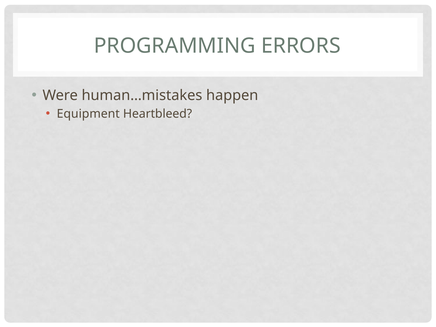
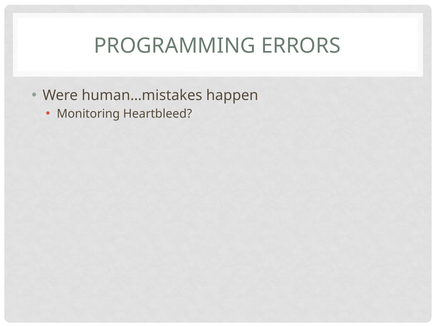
Equipment: Equipment -> Monitoring
